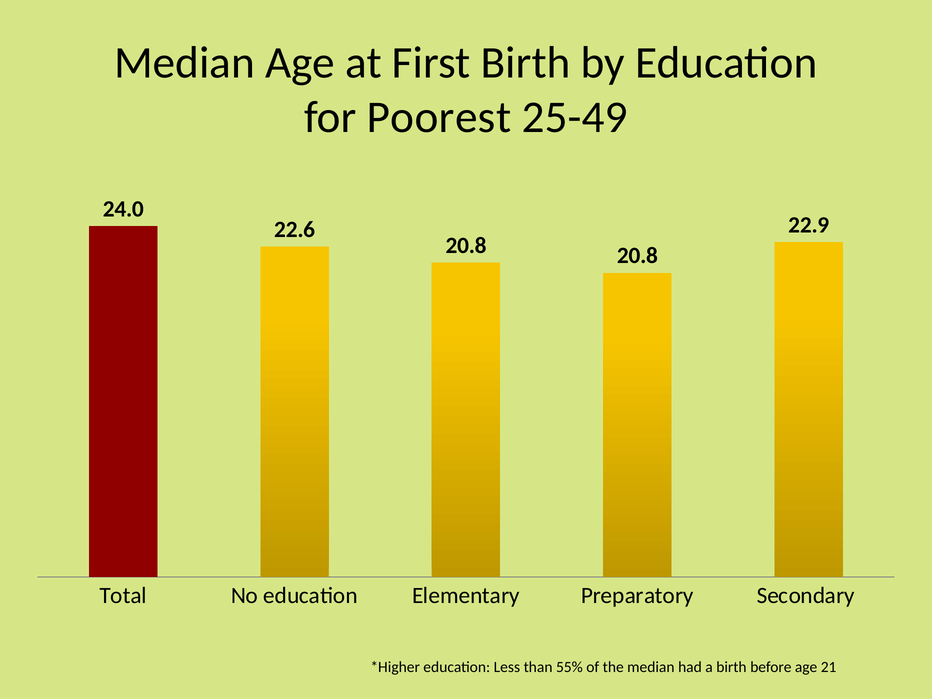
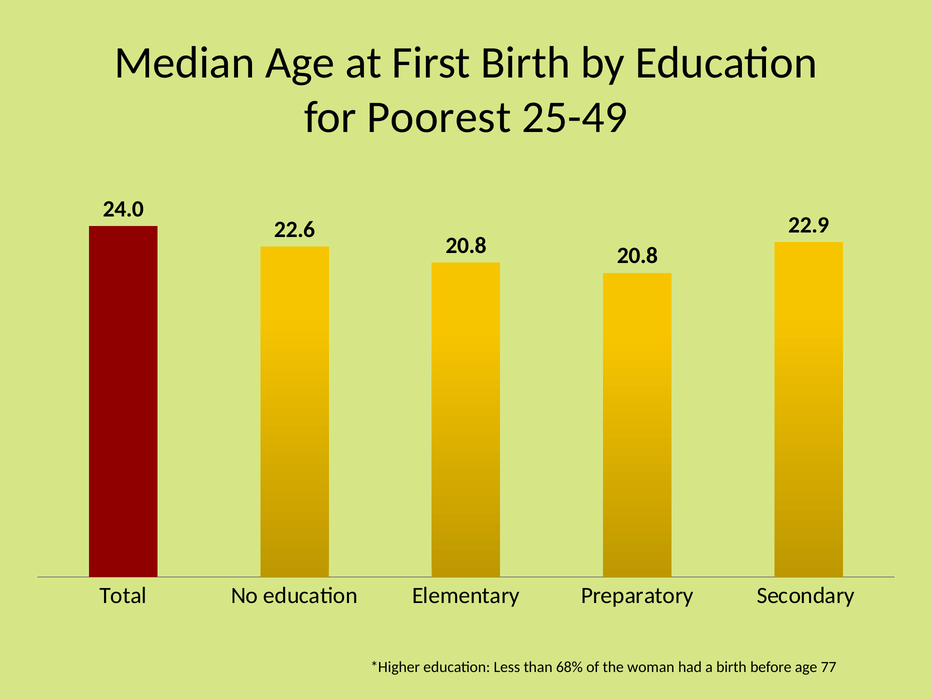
55%: 55% -> 68%
the median: median -> woman
21: 21 -> 77
